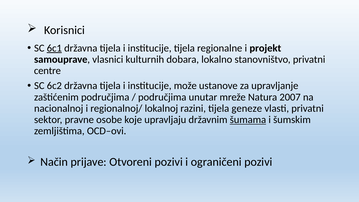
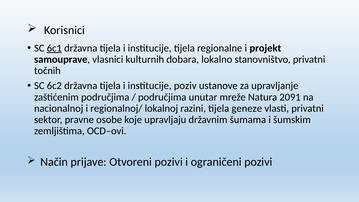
centre: centre -> točnih
može: može -> poziv
2007: 2007 -> 2091
šumama underline: present -> none
